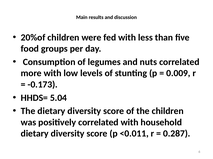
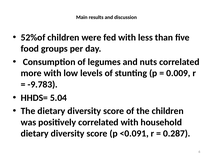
20%of: 20%of -> 52%of
-0.173: -0.173 -> -9.783
<0.011: <0.011 -> <0.091
